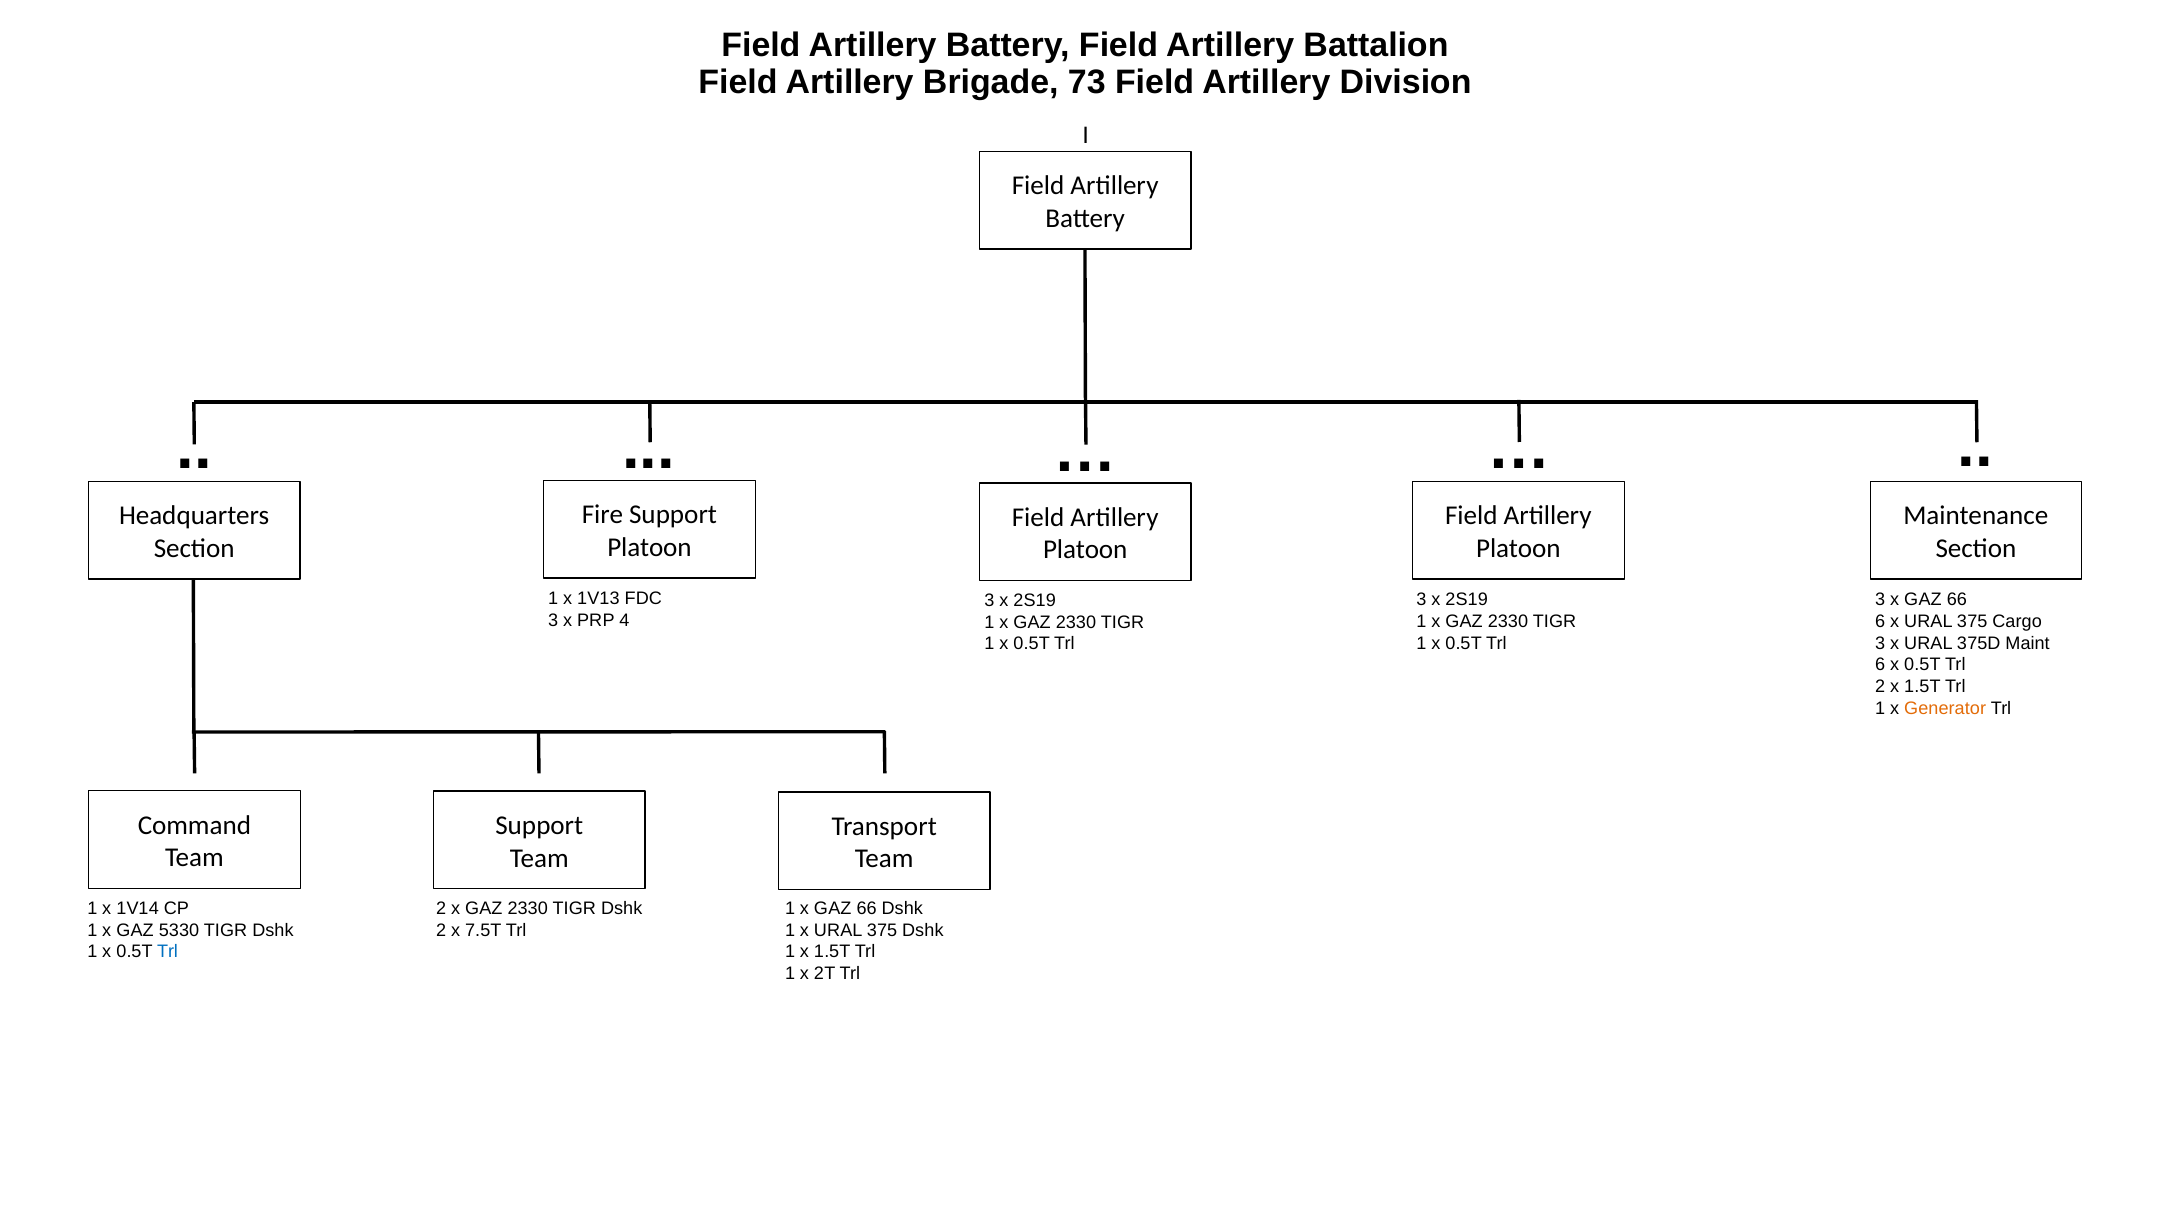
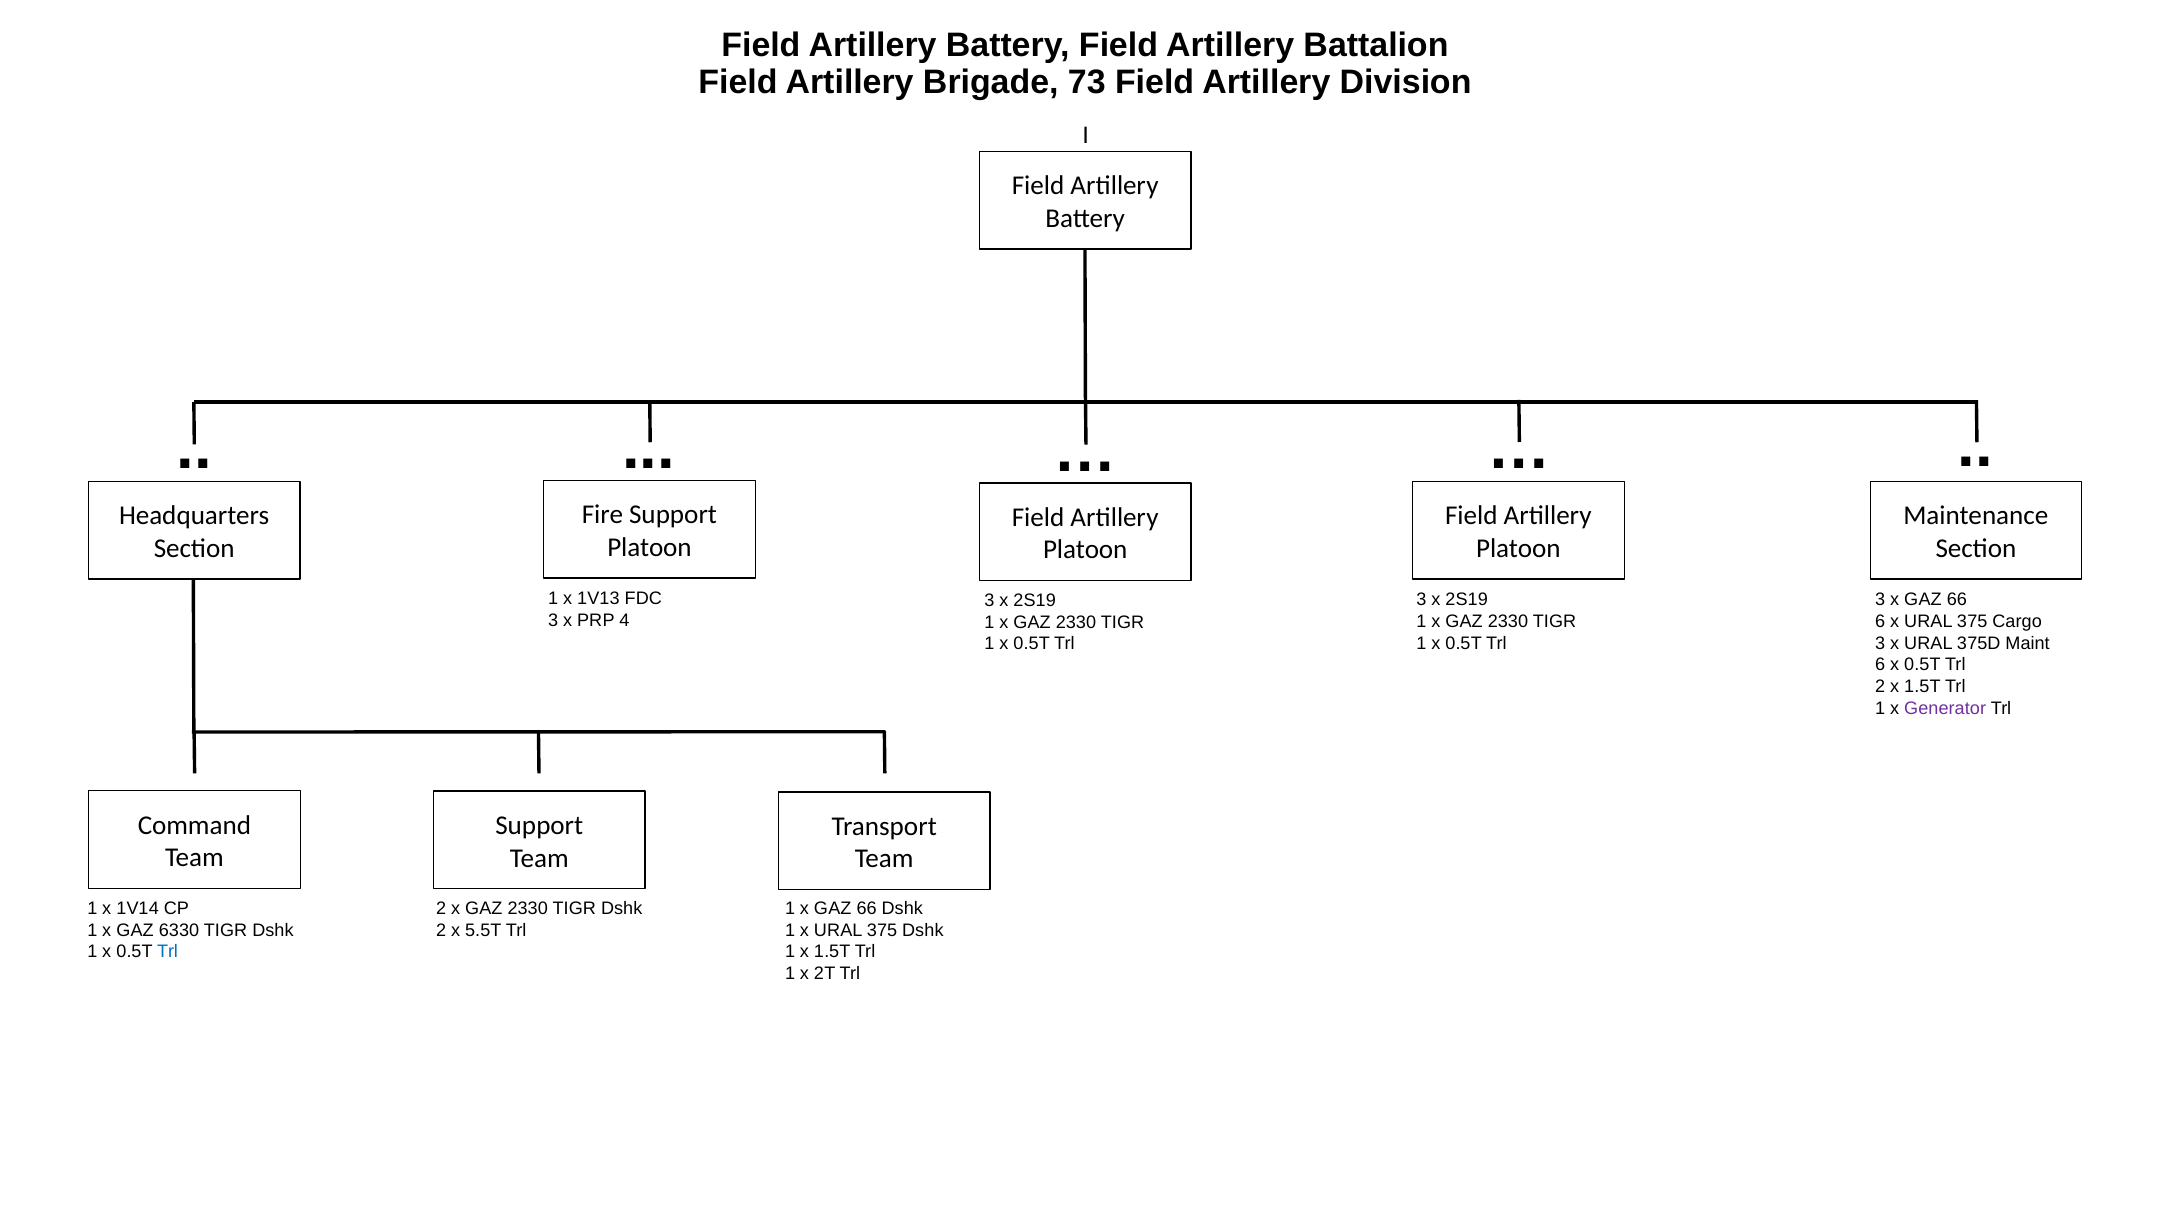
Generator colour: orange -> purple
5330: 5330 -> 6330
7.5T: 7.5T -> 5.5T
